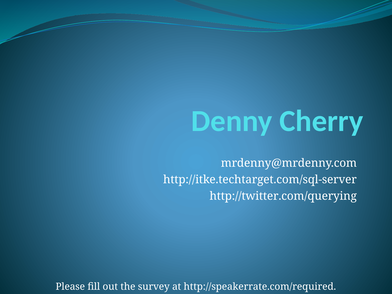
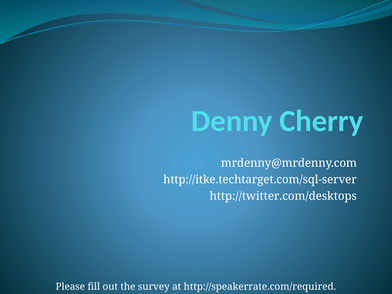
http://twitter.com/querying: http://twitter.com/querying -> http://twitter.com/desktops
